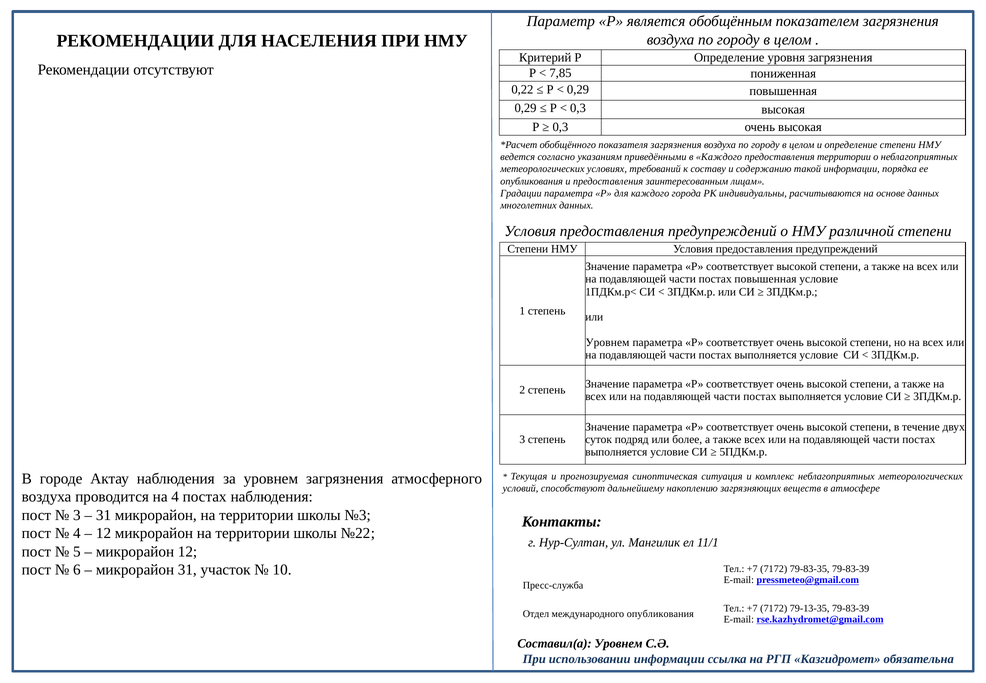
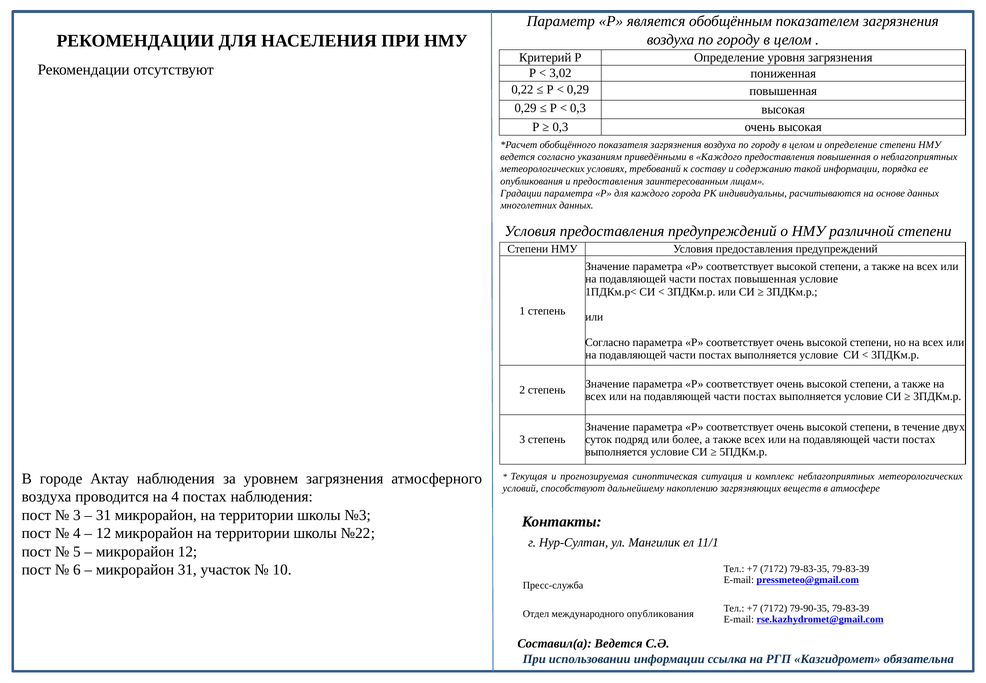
7,85: 7,85 -> 3,02
предоставления территории: территории -> повышенная
Уровнем at (607, 342): Уровнем -> Согласно
79-13-35: 79-13-35 -> 79-90-35
Составил(а Уровнем: Уровнем -> Ведется
